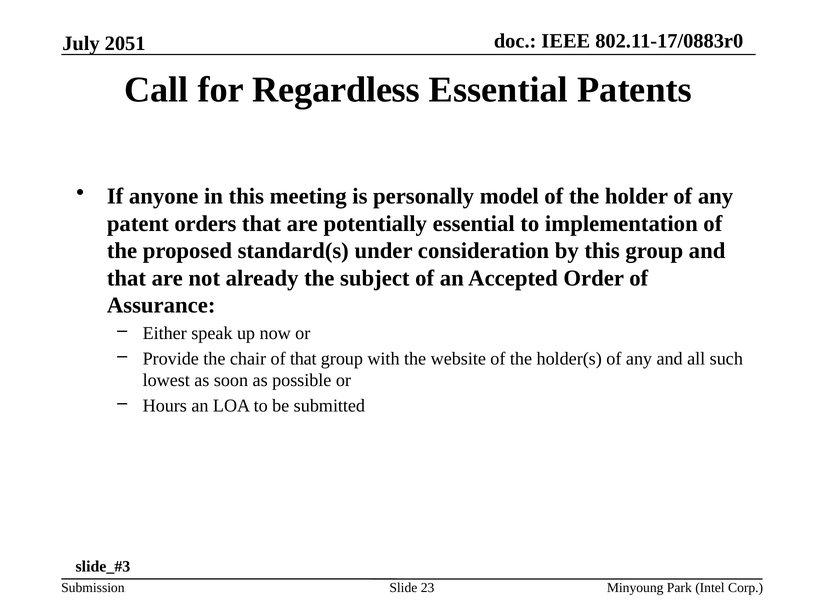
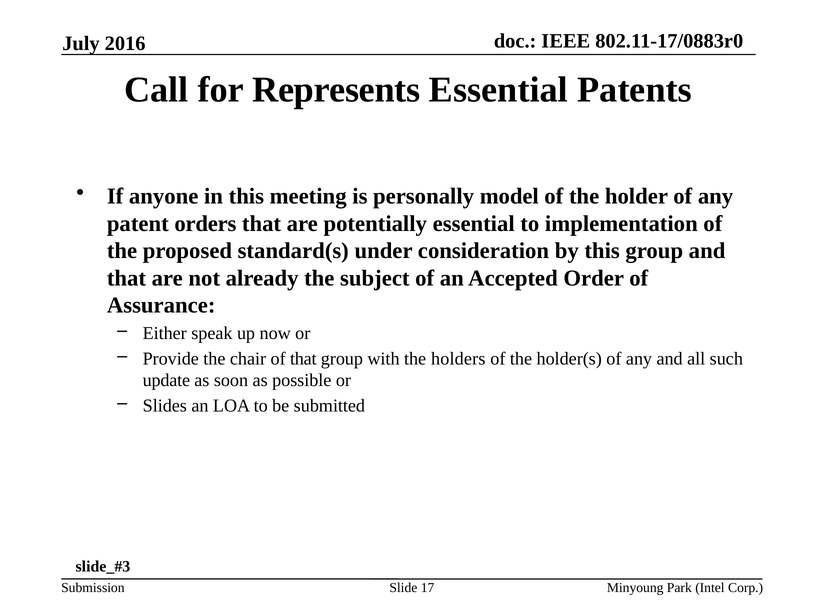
2051: 2051 -> 2016
Regardless: Regardless -> Represents
website: website -> holders
lowest: lowest -> update
Hours: Hours -> Slides
23: 23 -> 17
